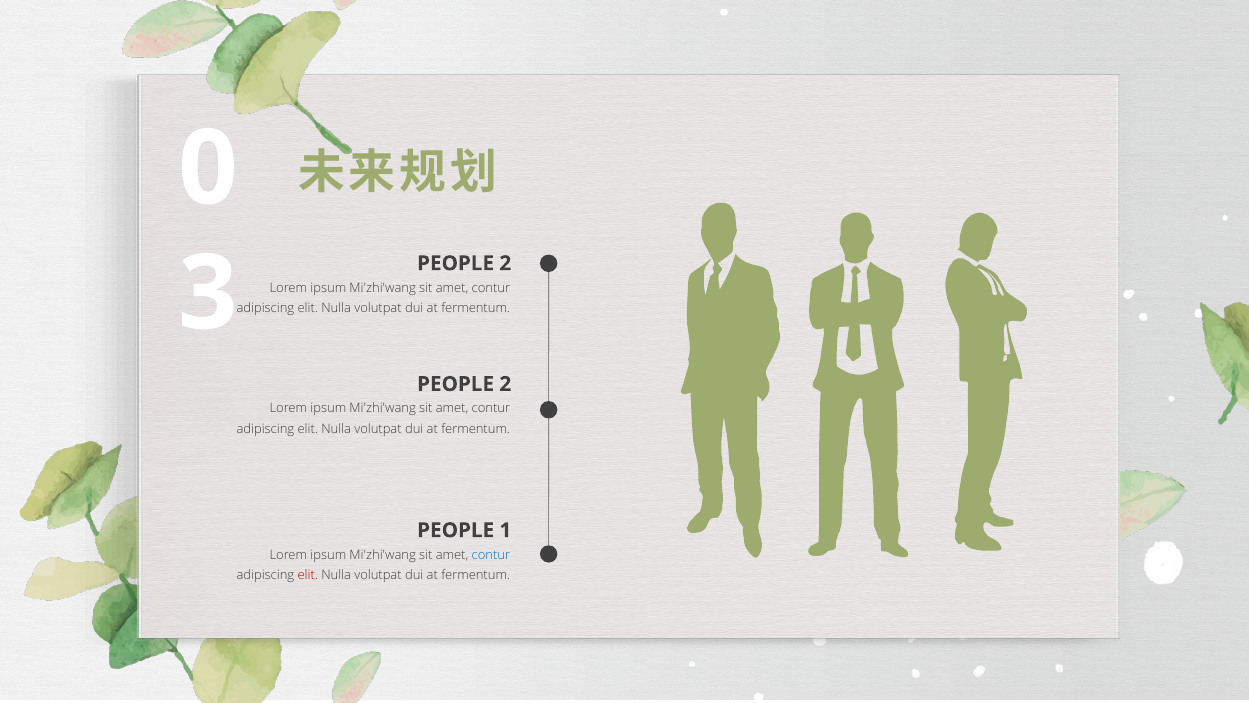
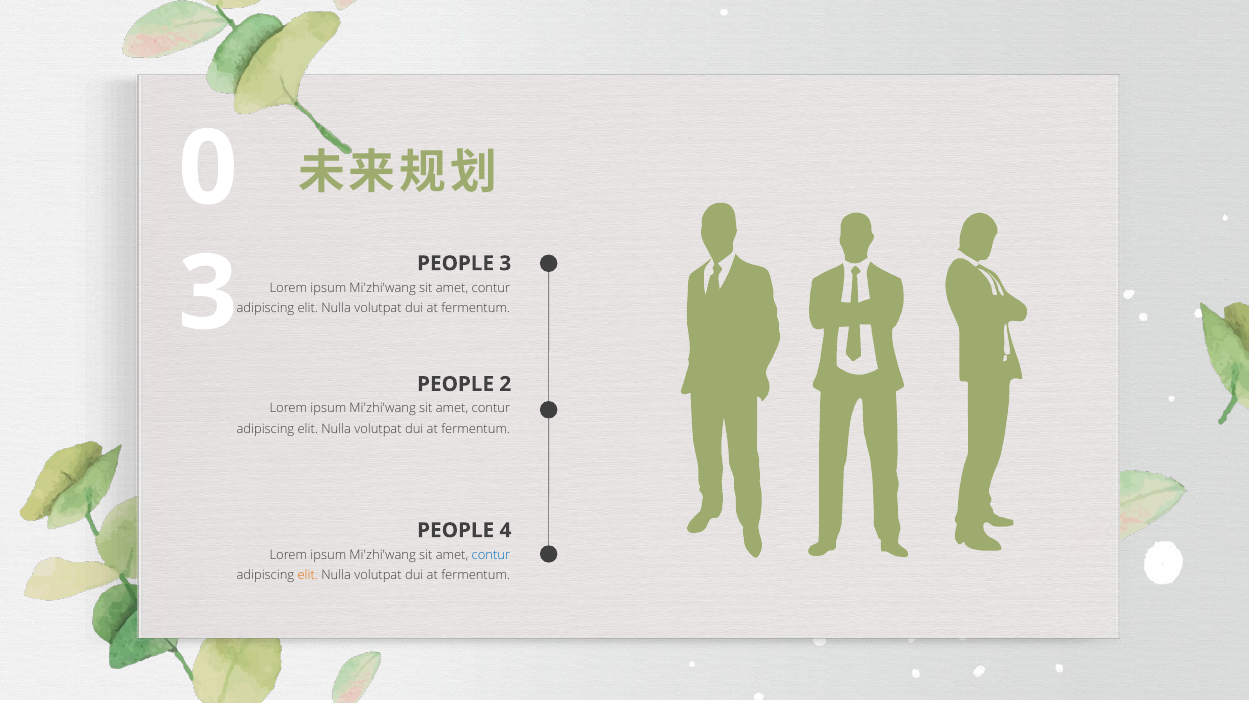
2 at (505, 263): 2 -> 3
1: 1 -> 4
elit at (308, 575) colour: red -> orange
